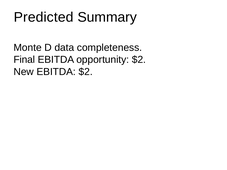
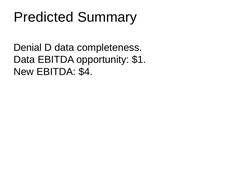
Monte: Monte -> Denial
Final at (24, 60): Final -> Data
opportunity $2: $2 -> $1
EBITDA $2: $2 -> $4
